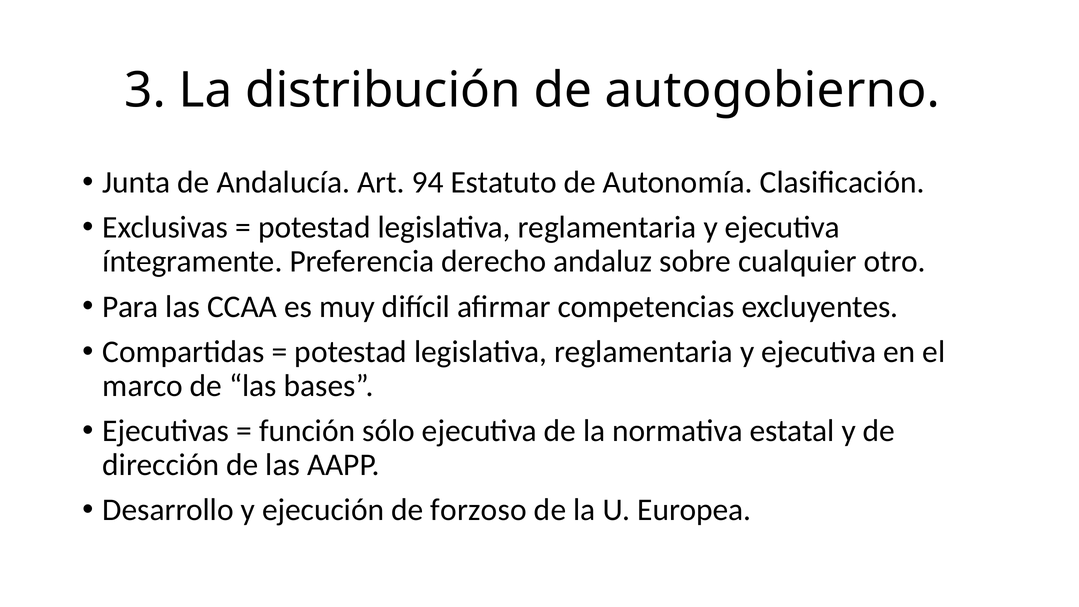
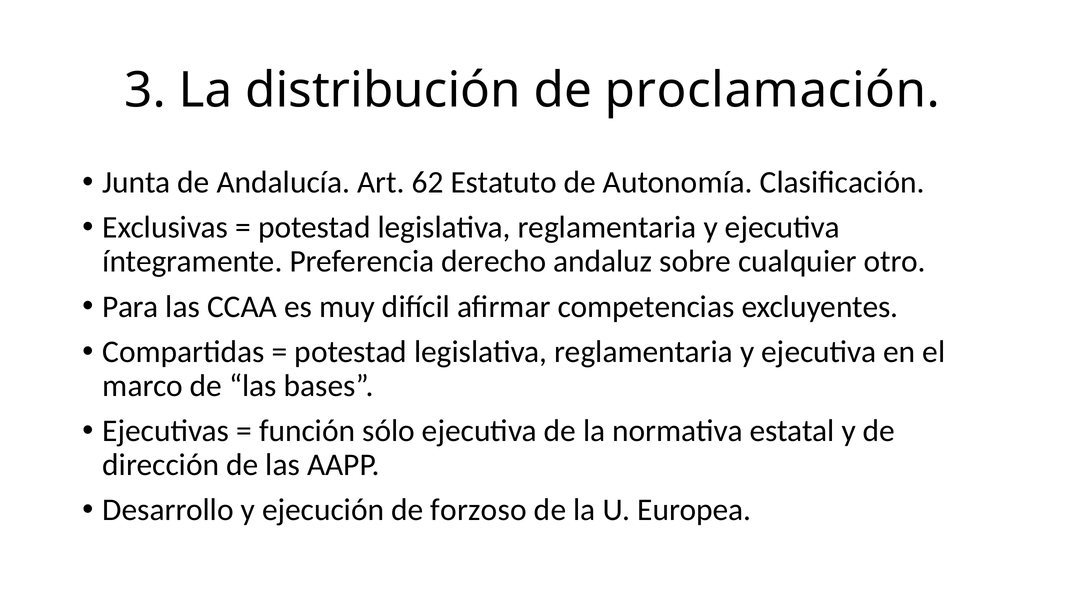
autogobierno: autogobierno -> proclamación
94: 94 -> 62
